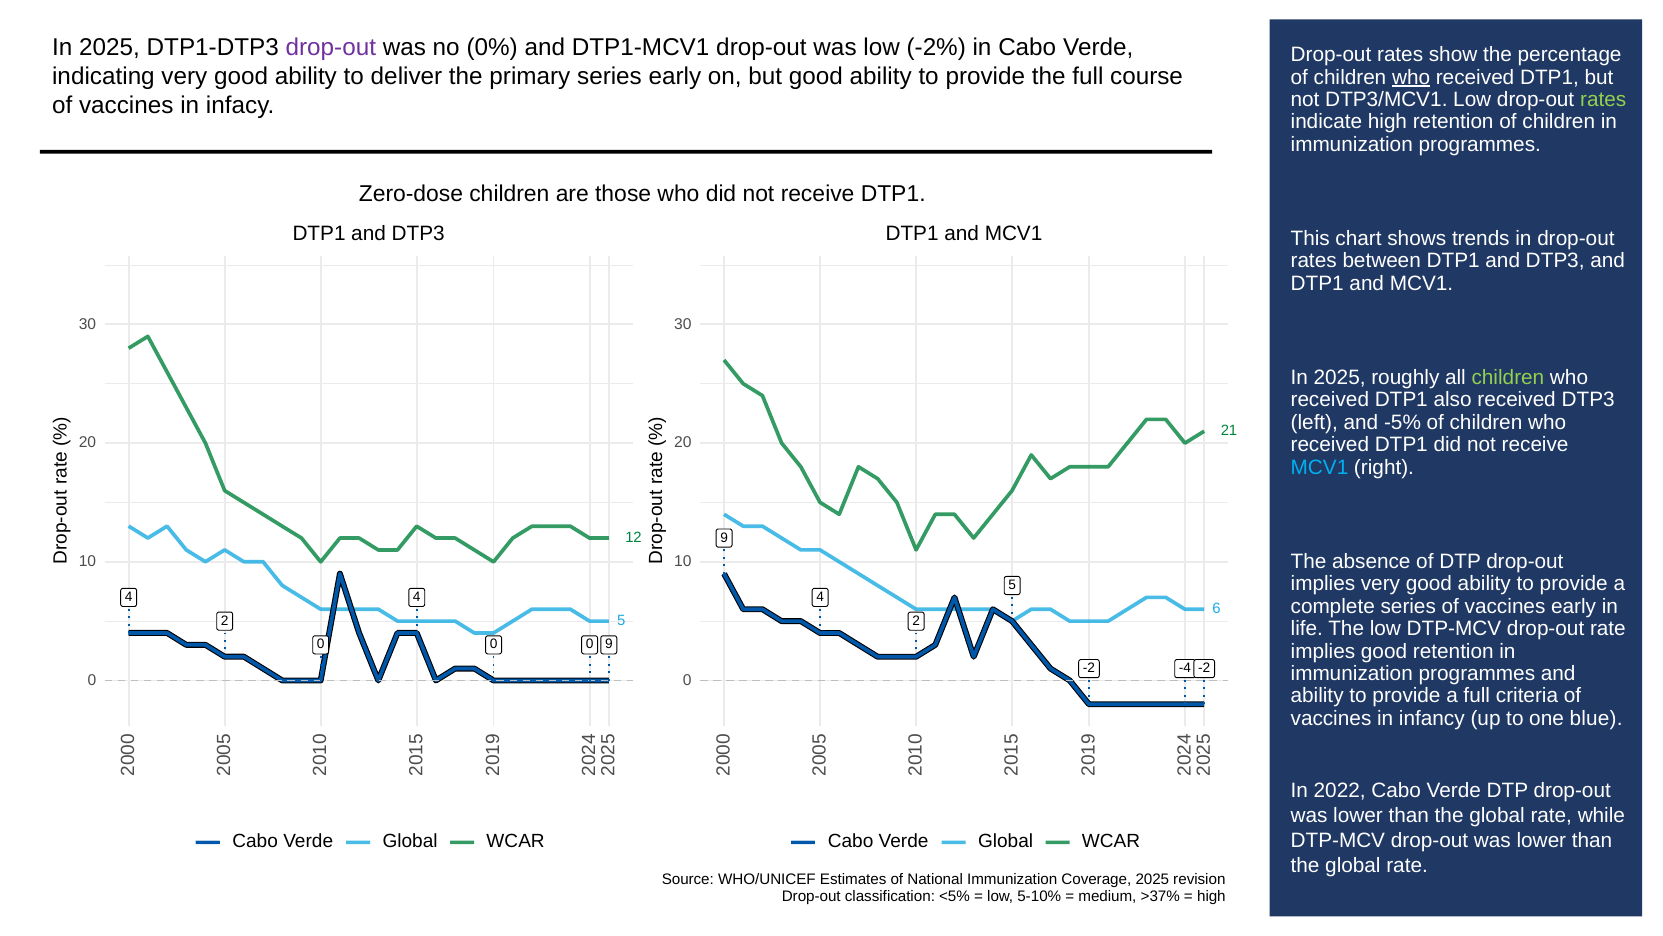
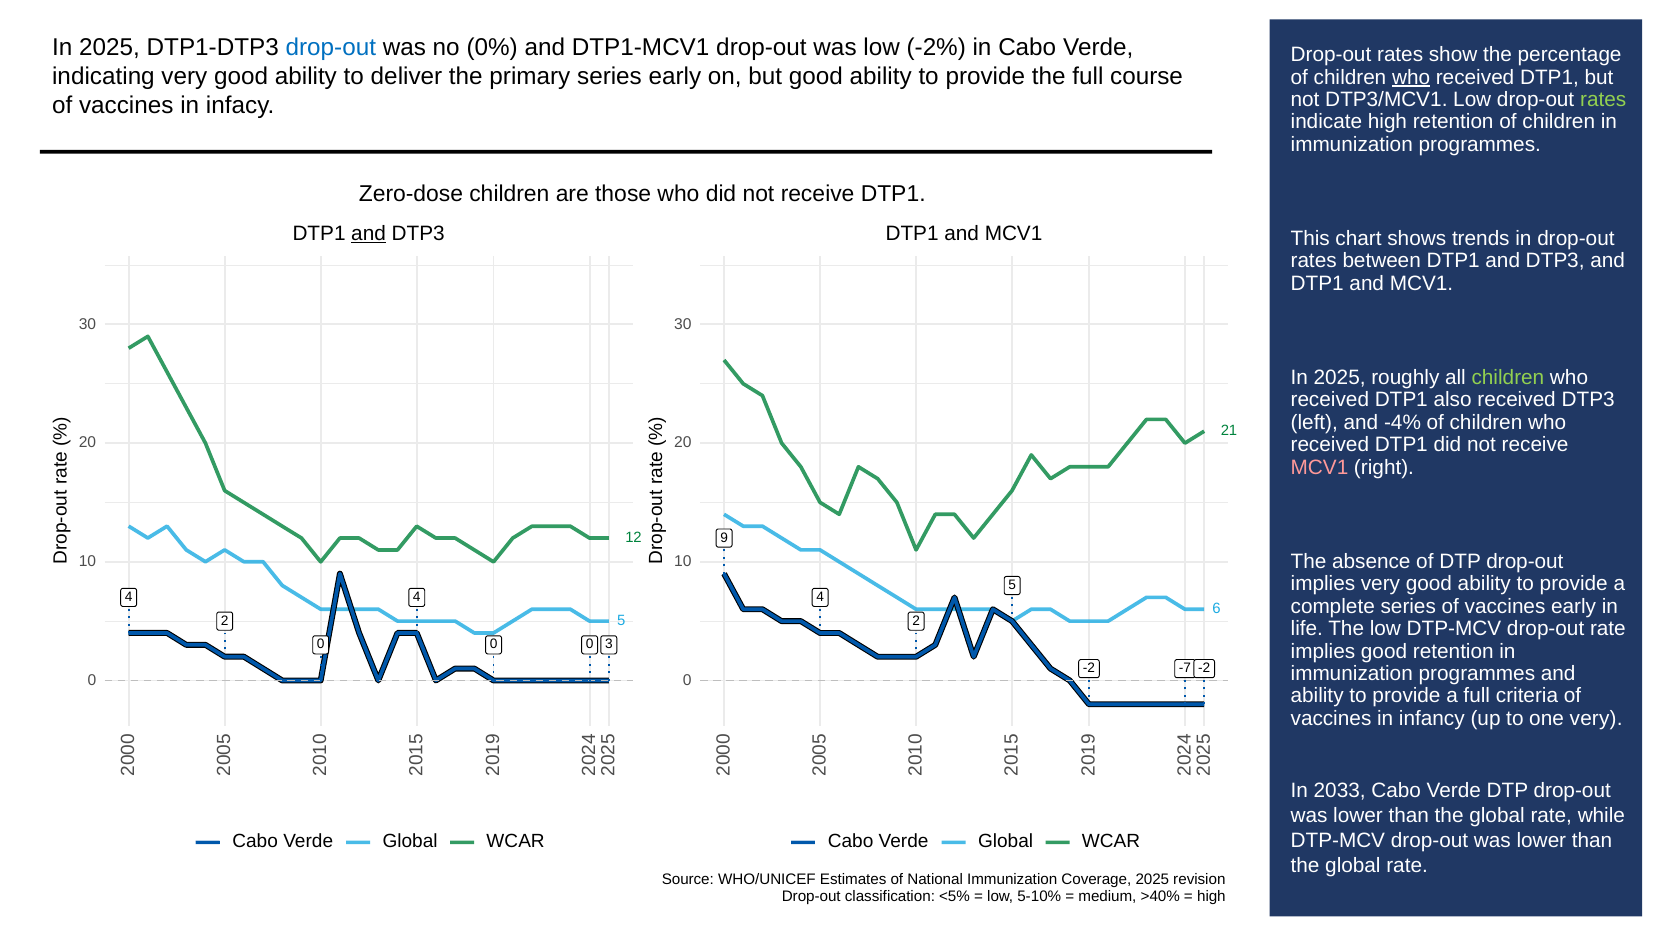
drop-out at (331, 47) colour: purple -> blue
and at (369, 233) underline: none -> present
-5%: -5% -> -4%
MCV1 at (1320, 467) colour: light blue -> pink
0 9: 9 -> 3
-4: -4 -> -7
one blue: blue -> very
2022: 2022 -> 2033
>37%: >37% -> >40%
